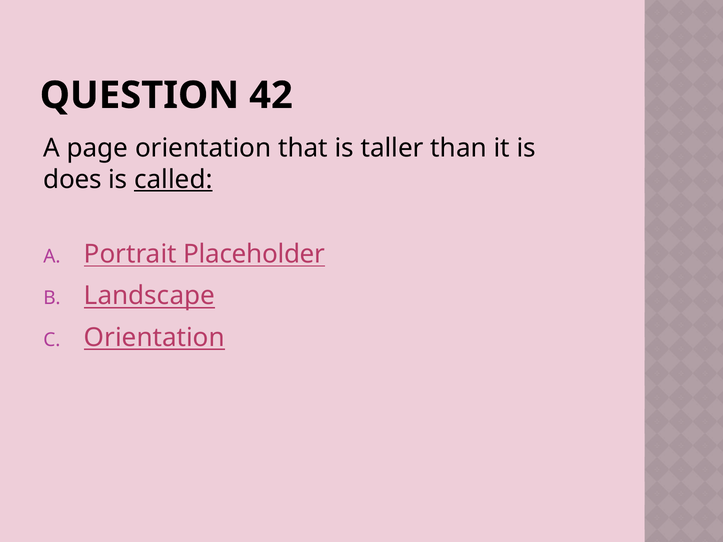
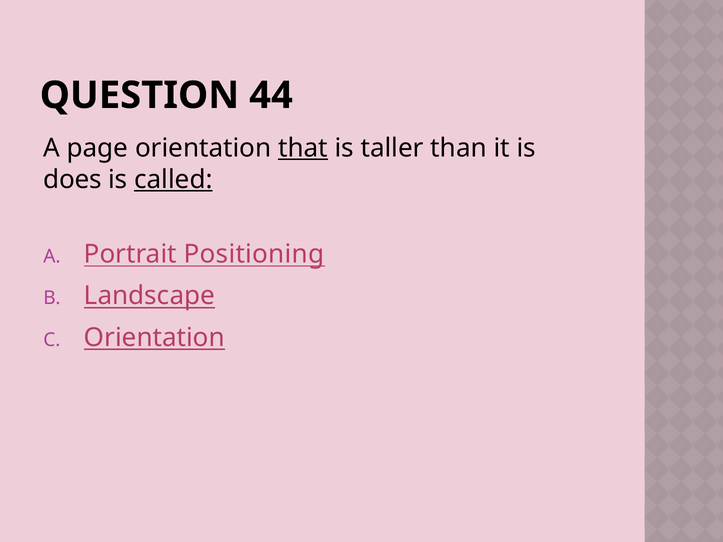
42: 42 -> 44
that underline: none -> present
Placeholder: Placeholder -> Positioning
